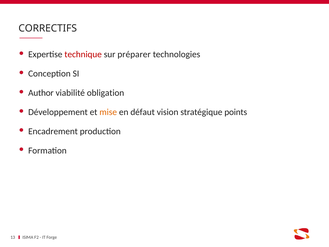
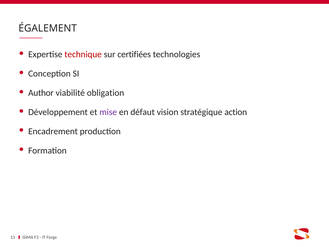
CORRECTIFS: CORRECTIFS -> ÉGALEMENT
préparer: préparer -> certifiées
mise colour: orange -> purple
points: points -> action
